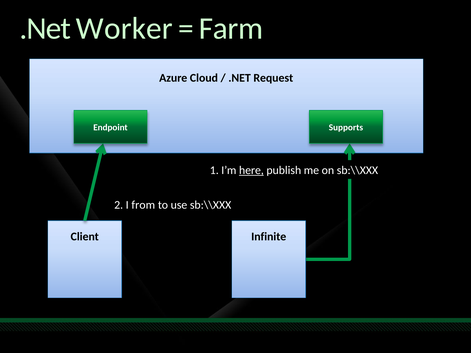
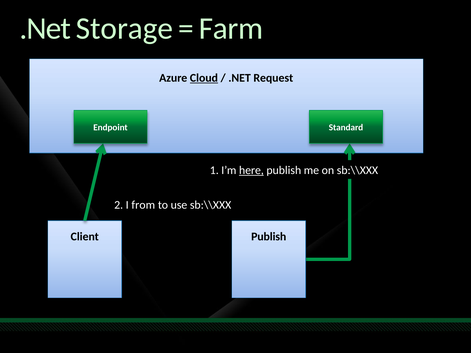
Worker: Worker -> Storage
Cloud underline: none -> present
Supports: Supports -> Standard
Infinite at (269, 237): Infinite -> Publish
